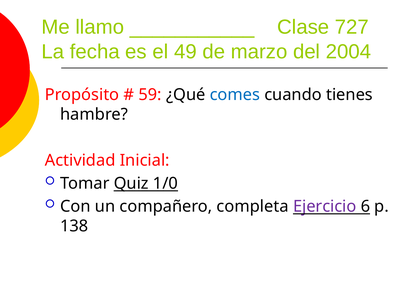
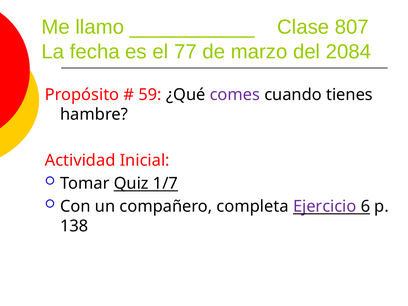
727: 727 -> 807
49: 49 -> 77
2004: 2004 -> 2084
comes colour: blue -> purple
1/0: 1/0 -> 1/7
